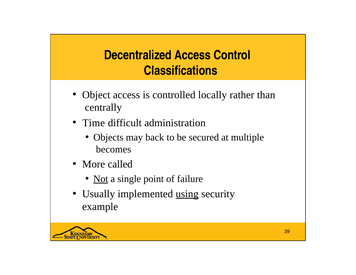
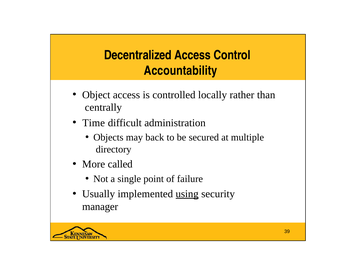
Classifications: Classifications -> Accountability
becomes: becomes -> directory
Not underline: present -> none
example: example -> manager
